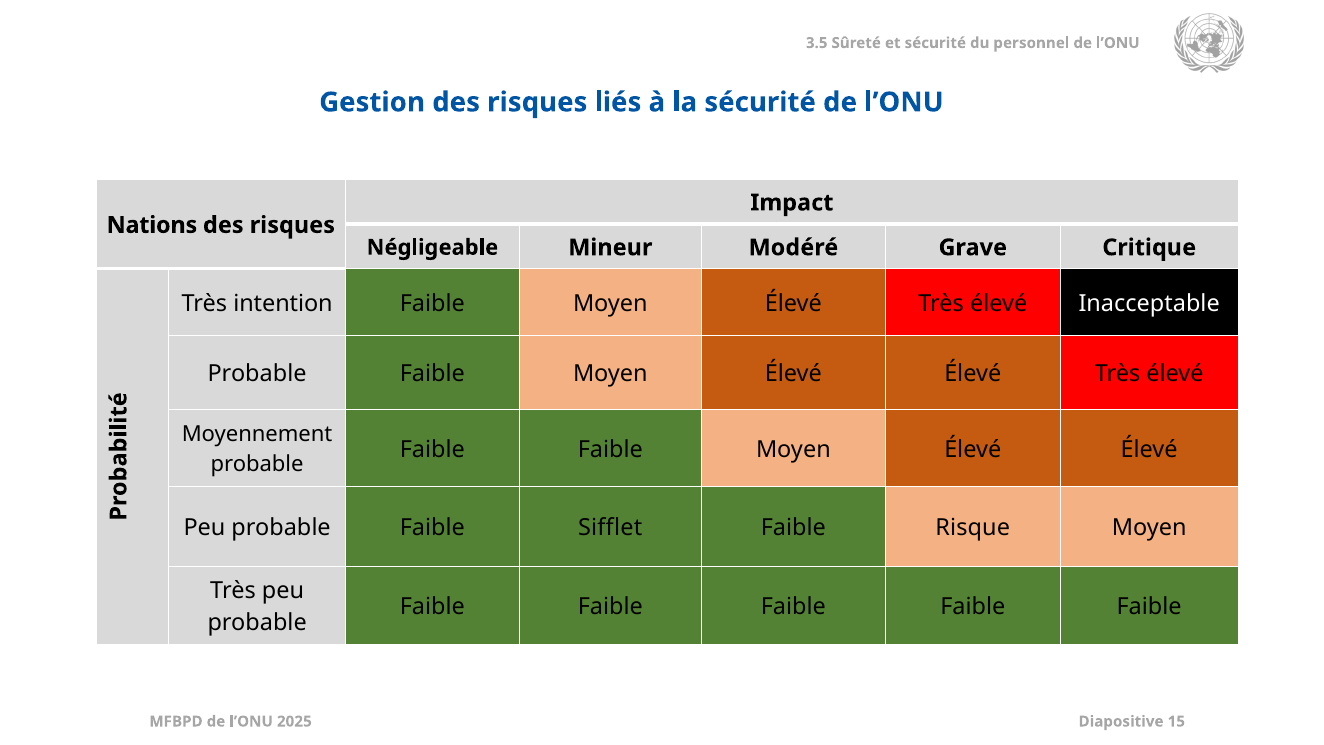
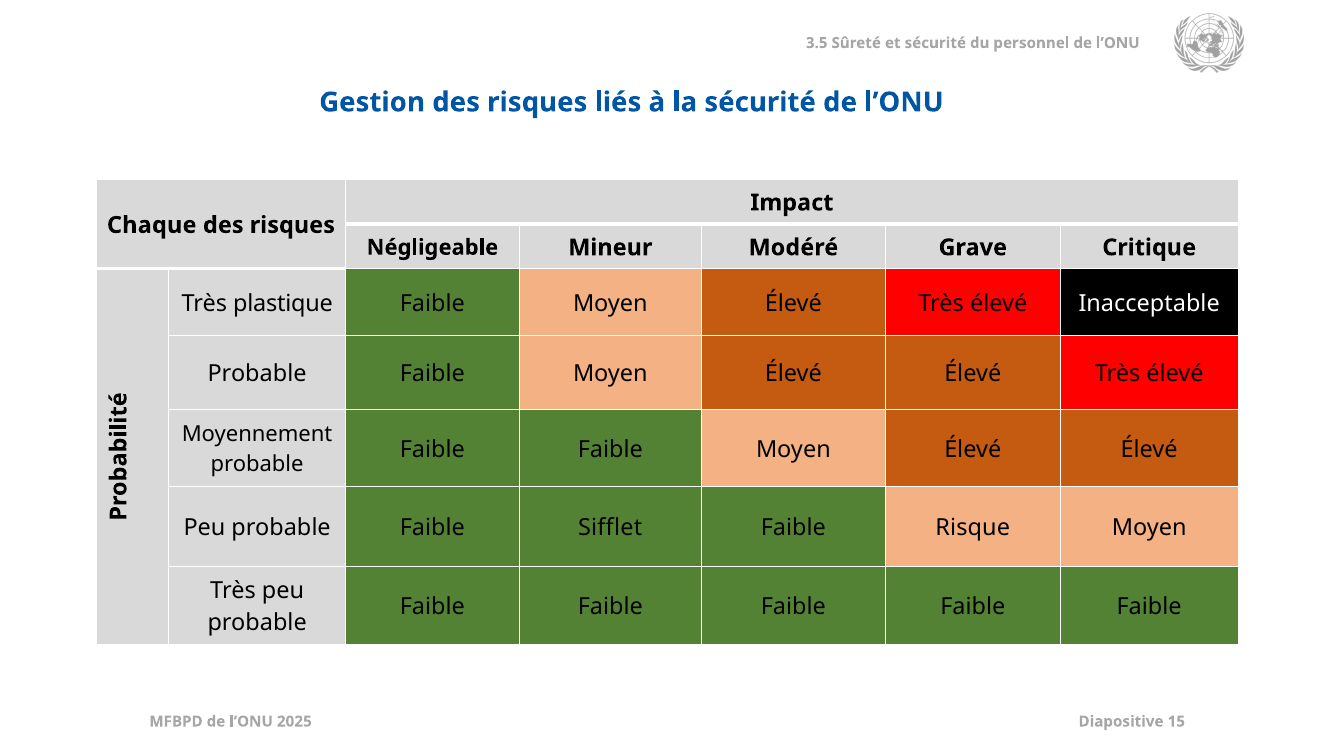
Nations: Nations -> Chaque
intention: intention -> plastique
